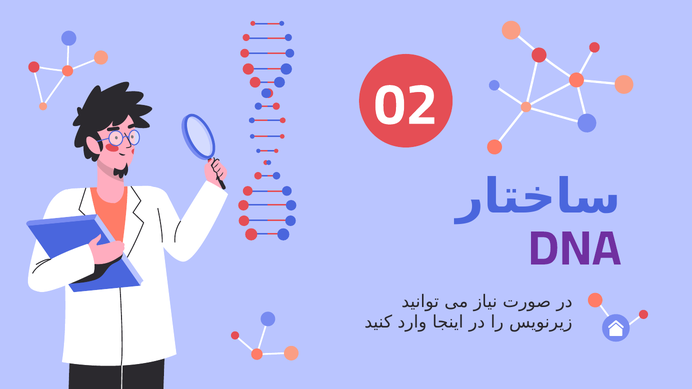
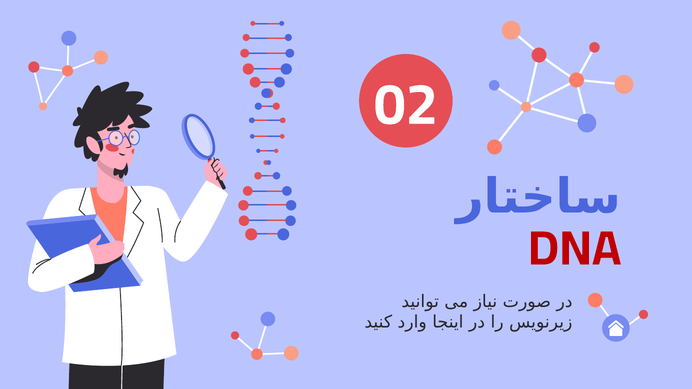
DNA colour: purple -> red
